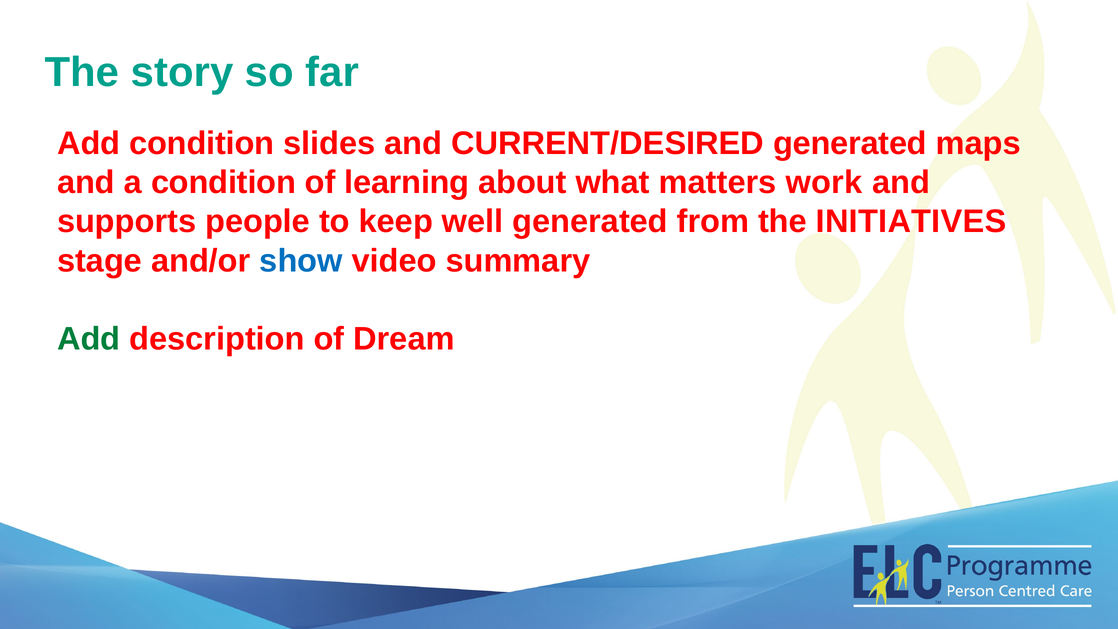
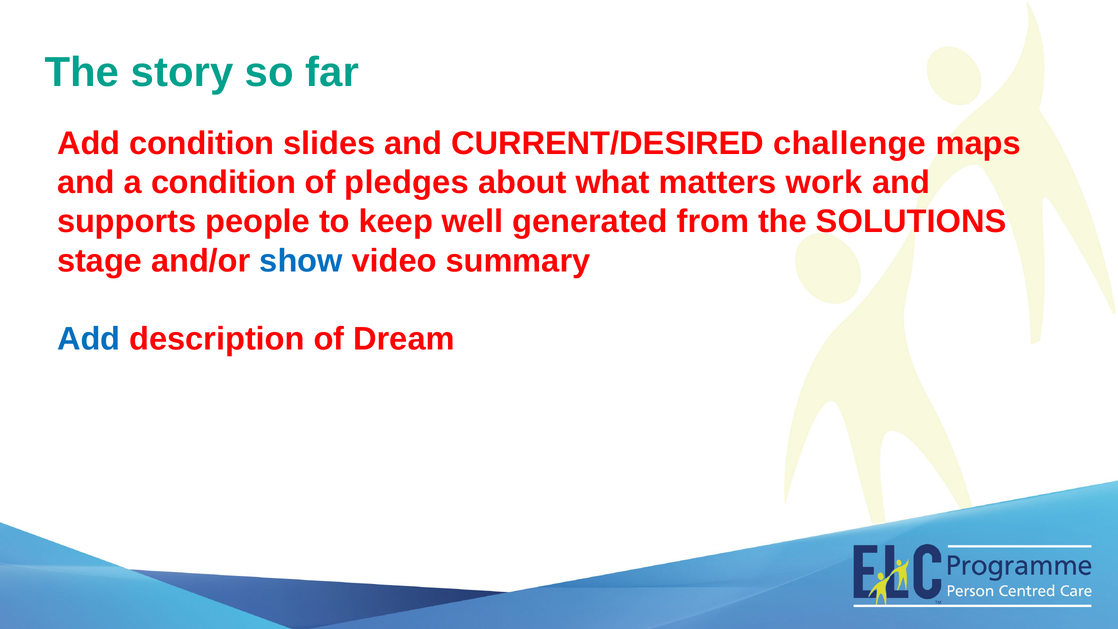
CURRENT/DESIRED generated: generated -> challenge
learning: learning -> pledges
INITIATIVES: INITIATIVES -> SOLUTIONS
Add at (89, 339) colour: green -> blue
